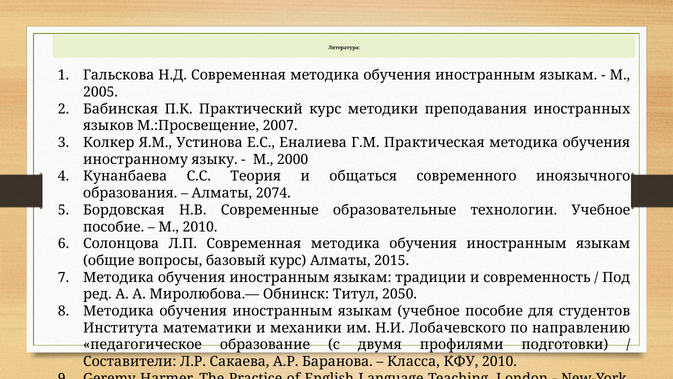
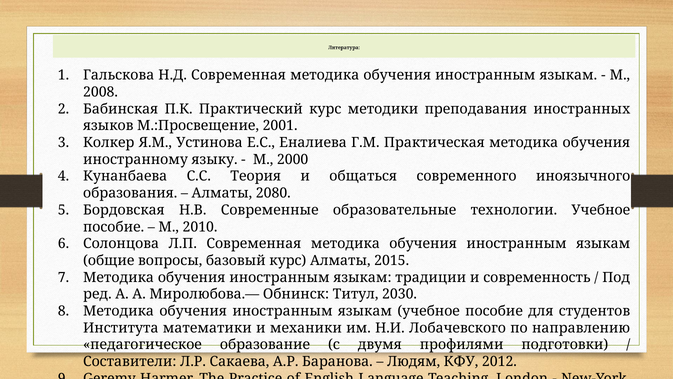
2005: 2005 -> 2008
2007: 2007 -> 2001
2074: 2074 -> 2080
2050: 2050 -> 2030
Класса: Класса -> Людям
КФУ 2010: 2010 -> 2012
